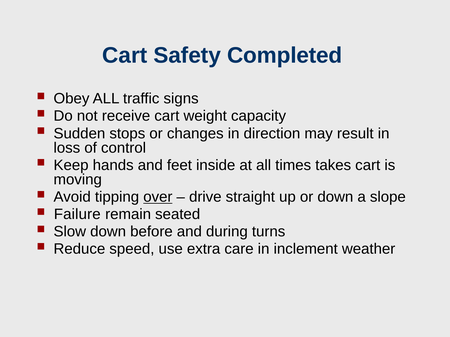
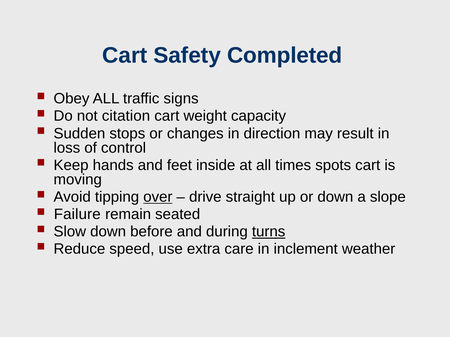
receive: receive -> citation
takes: takes -> spots
turns underline: none -> present
